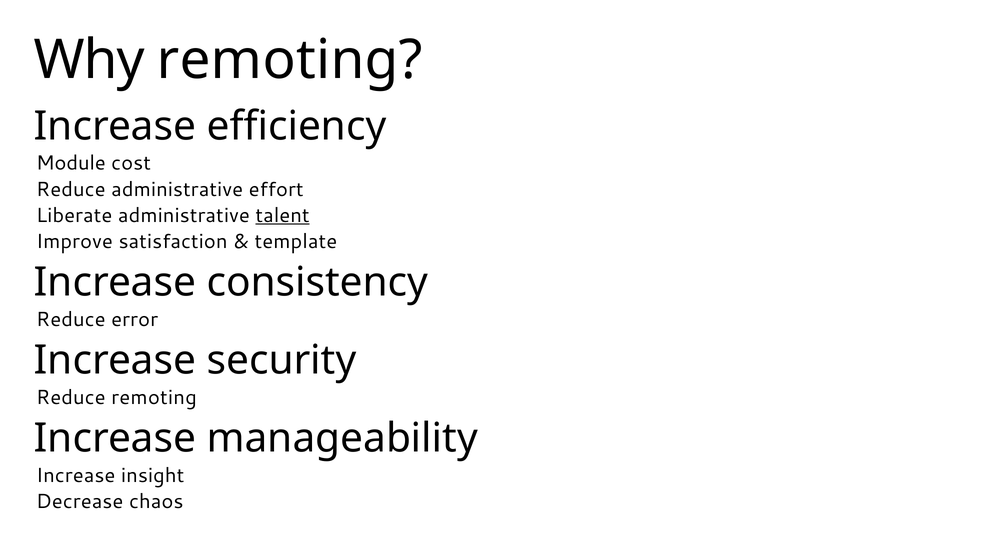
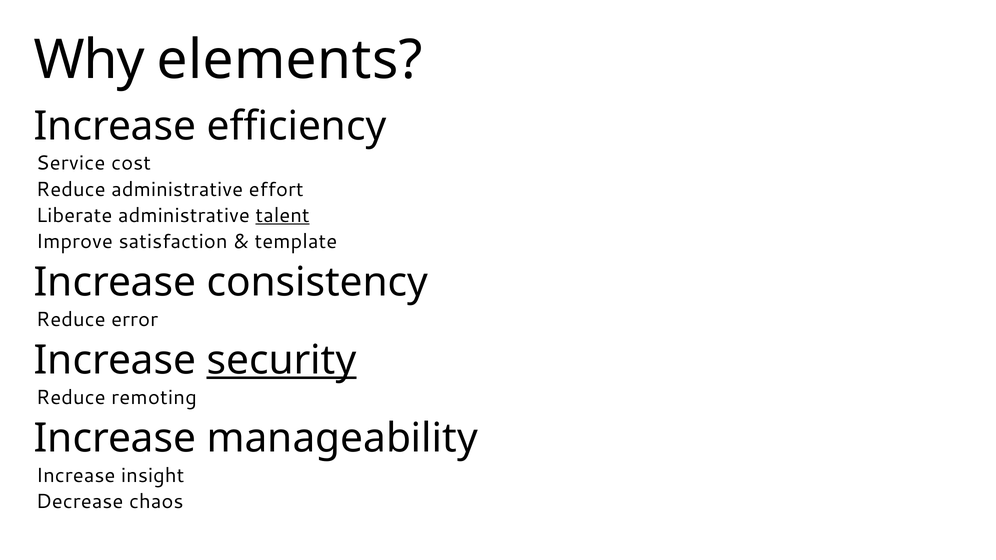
Why remoting: remoting -> elements
Module: Module -> Service
security underline: none -> present
